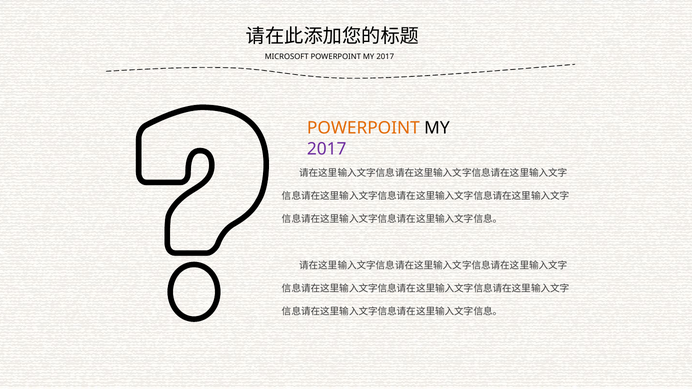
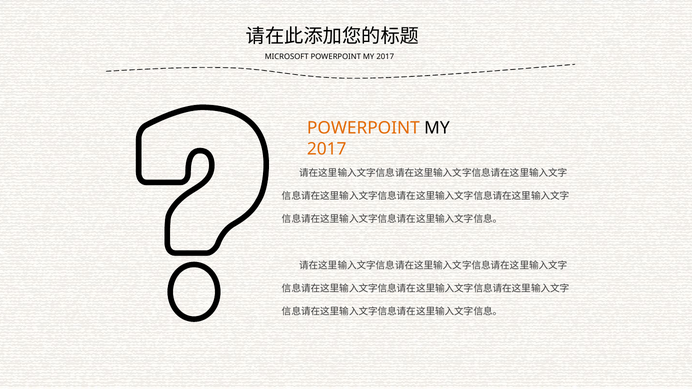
2017 at (327, 149) colour: purple -> orange
